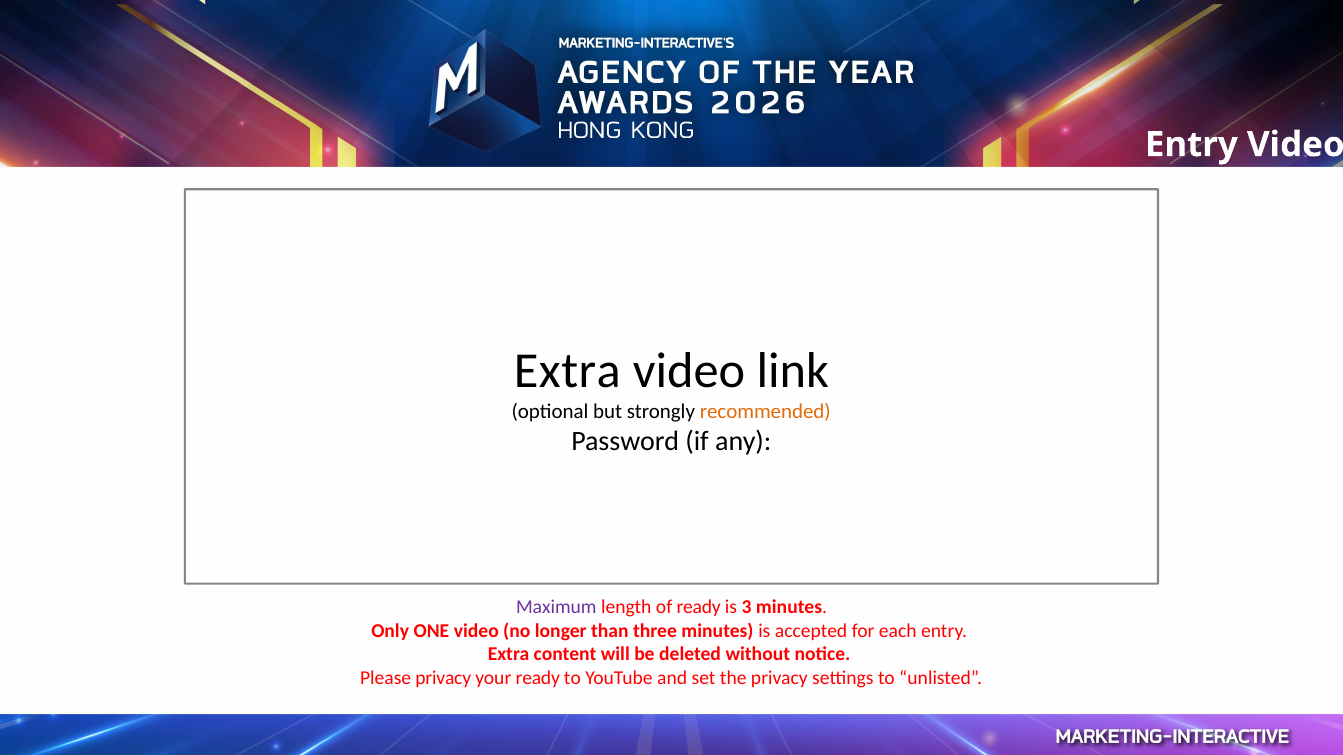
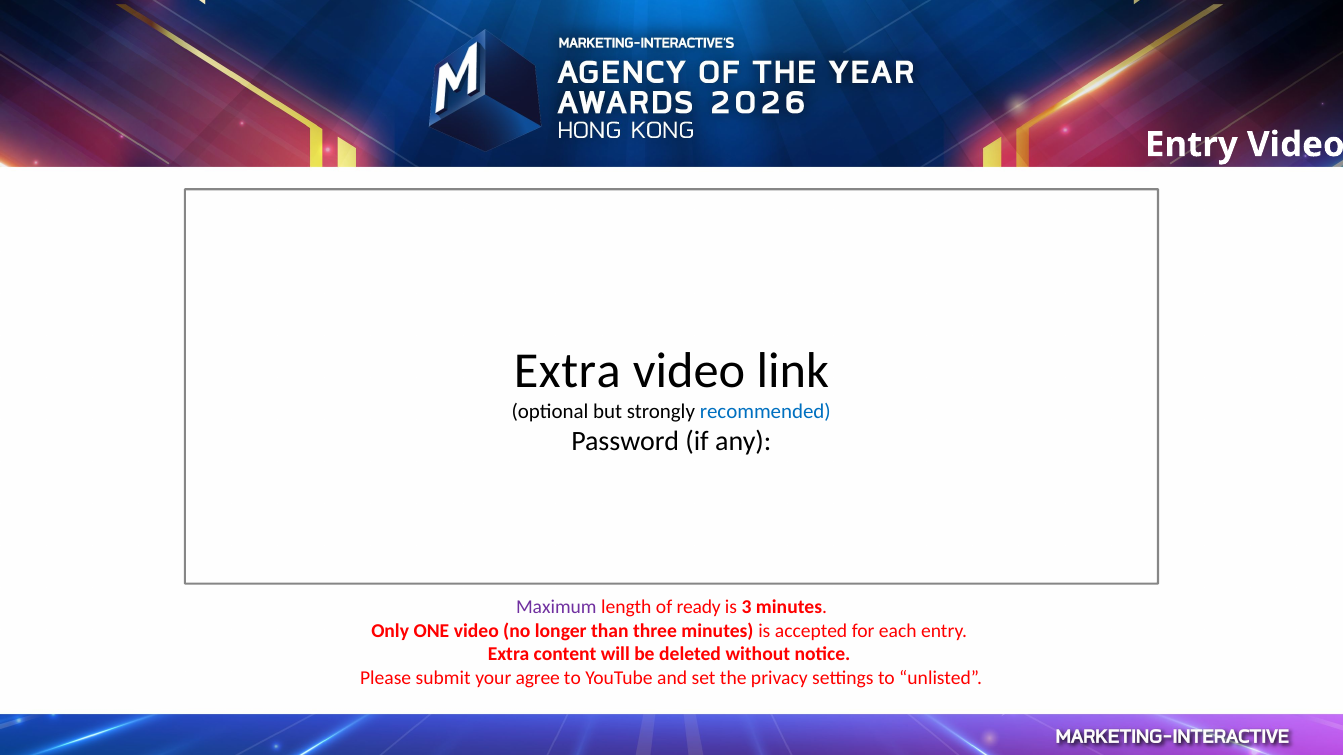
recommended colour: orange -> blue
Please privacy: privacy -> submit
your ready: ready -> agree
